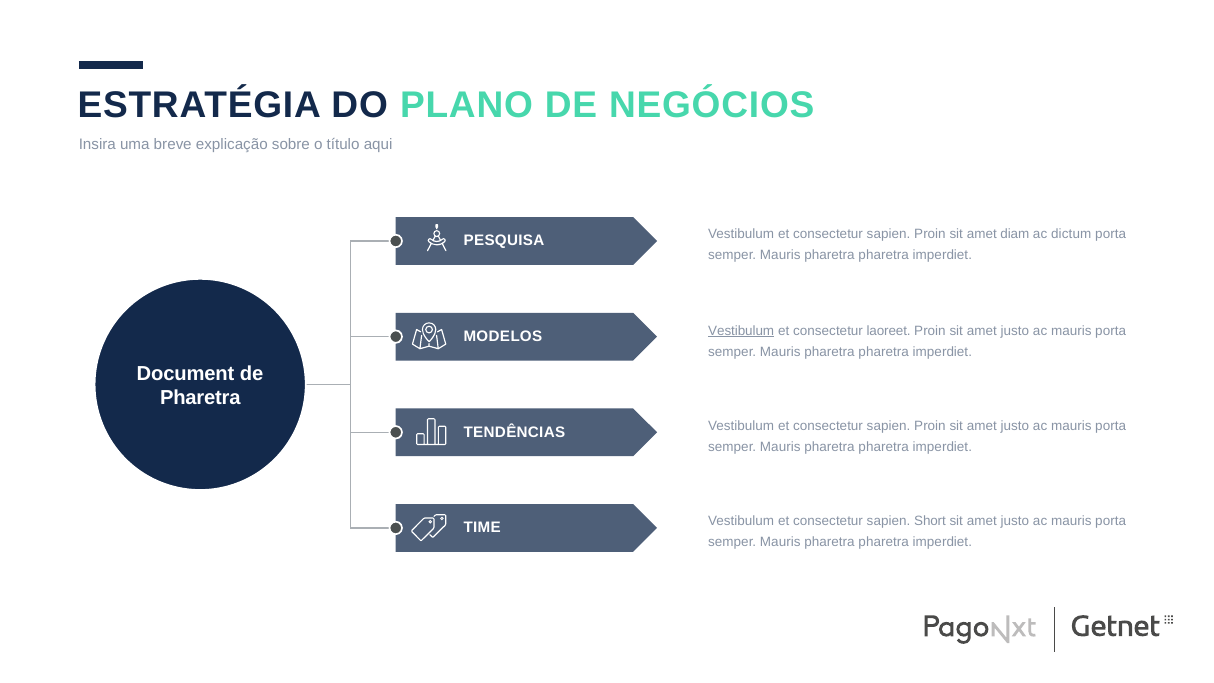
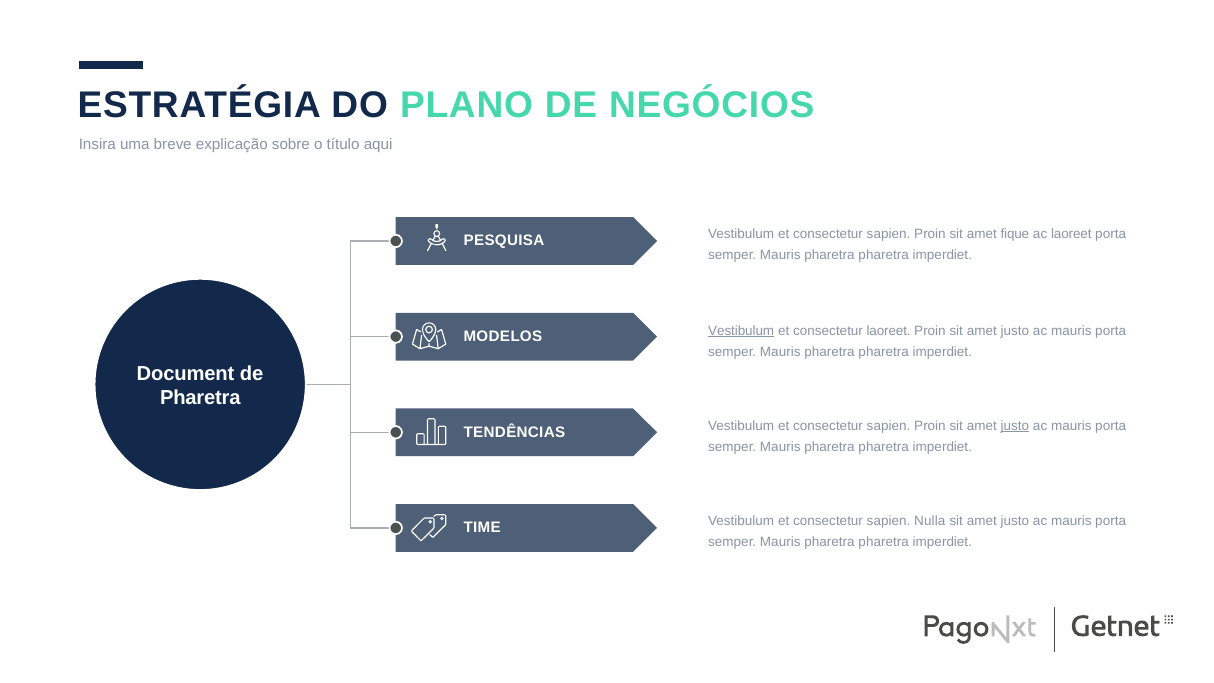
diam: diam -> fique
ac dictum: dictum -> laoreet
justo at (1015, 426) underline: none -> present
Short: Short -> Nulla
